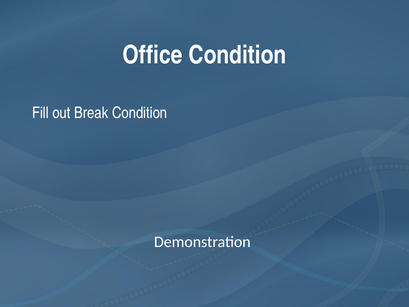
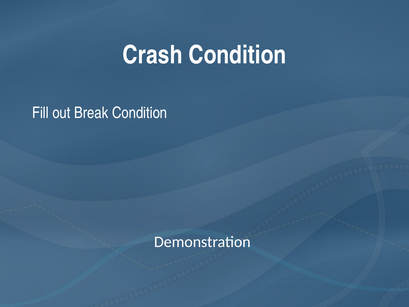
Office: Office -> Crash
